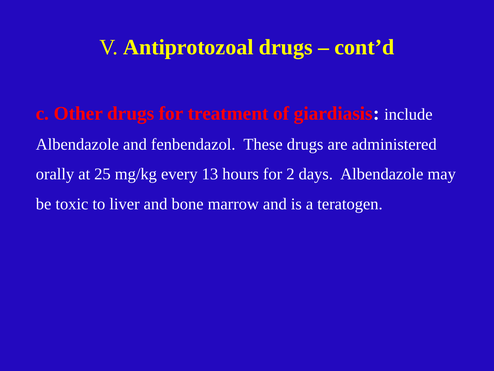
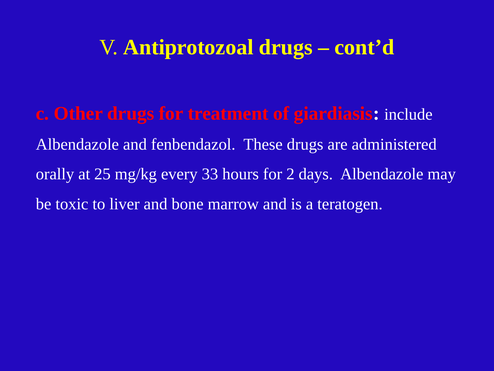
13: 13 -> 33
